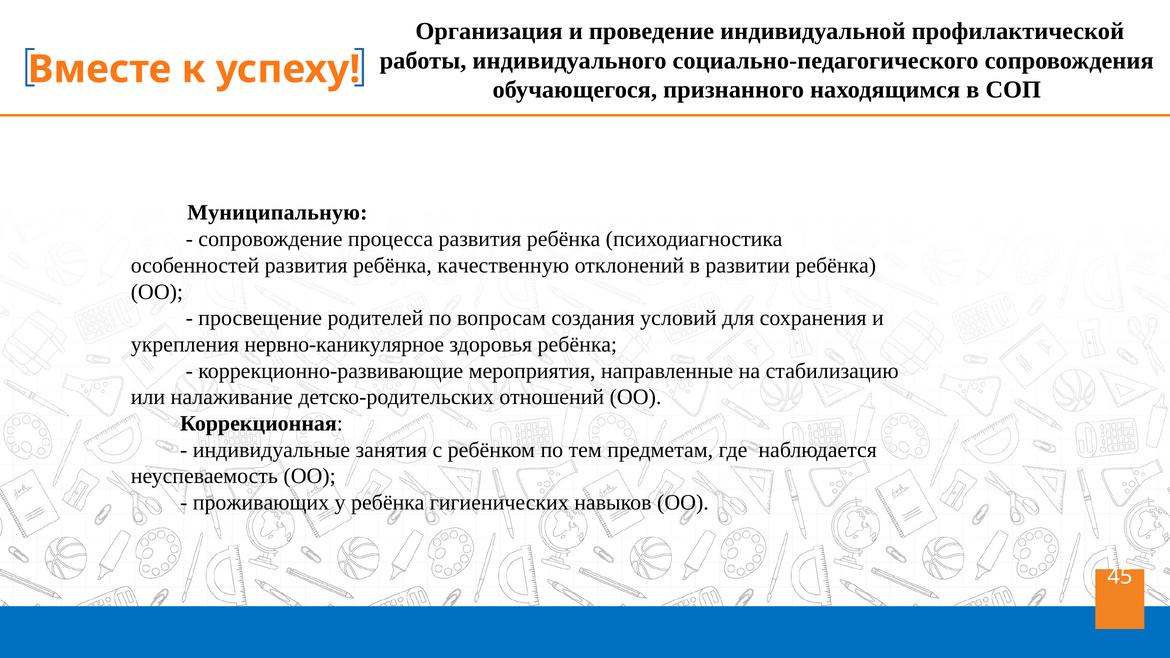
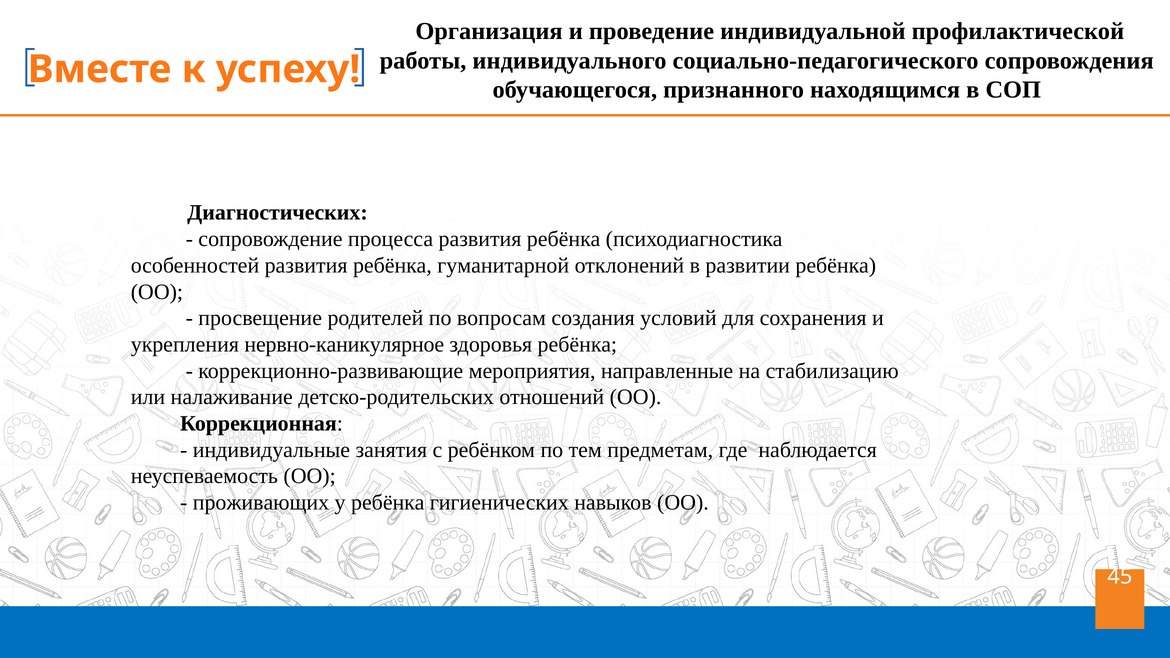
Муниципальную: Муниципальную -> Диагностических
качественную: качественную -> гуманитарной
